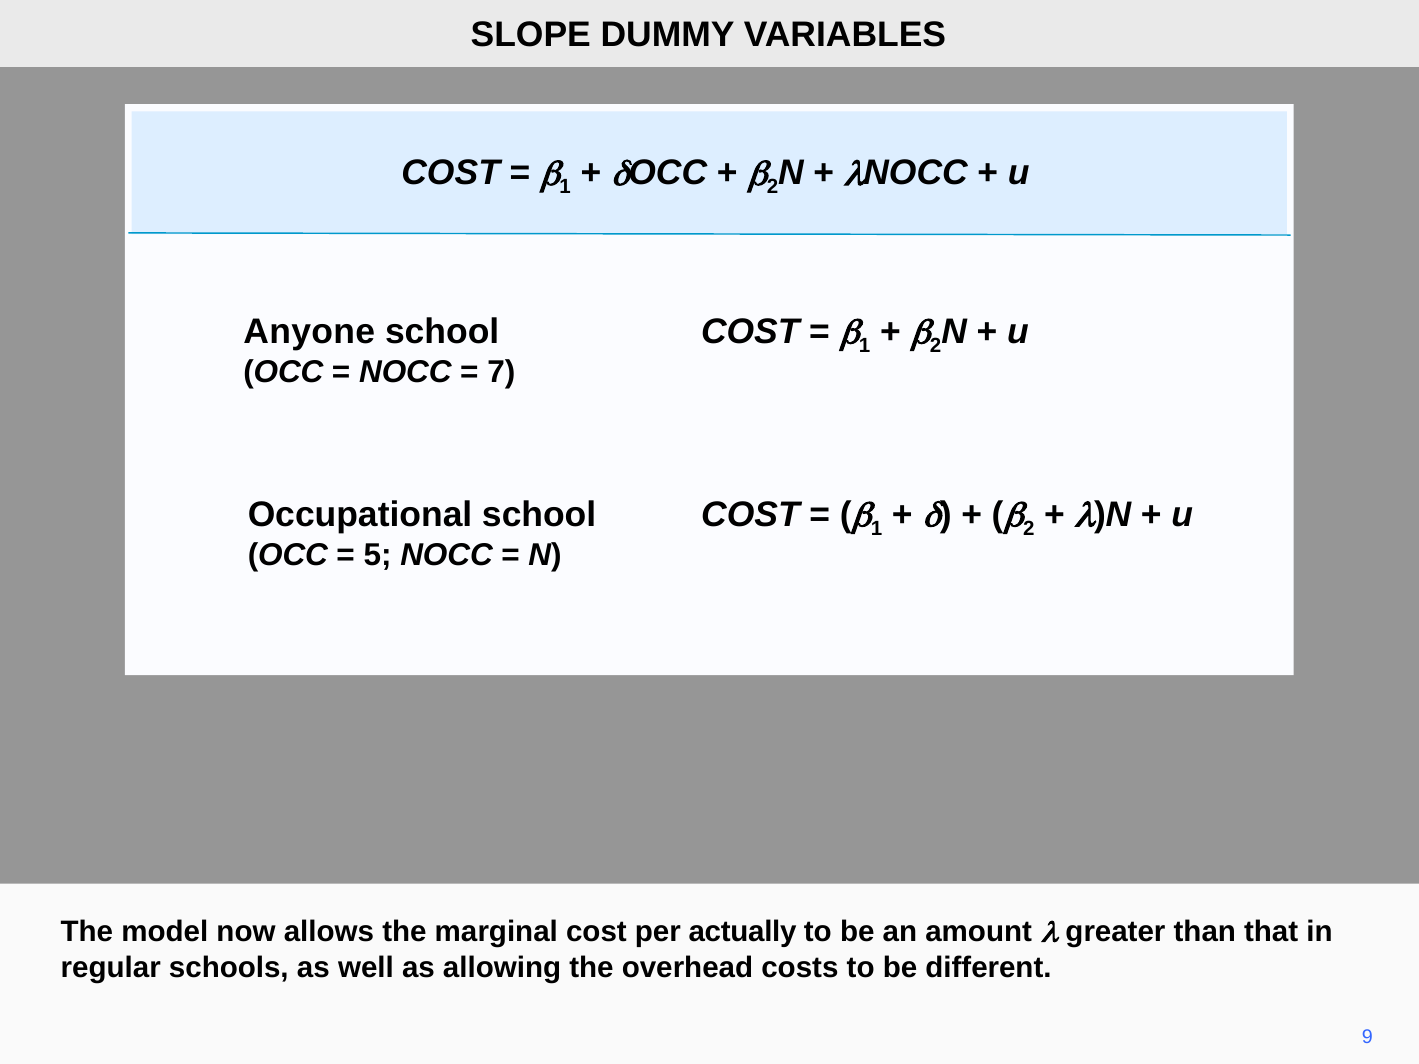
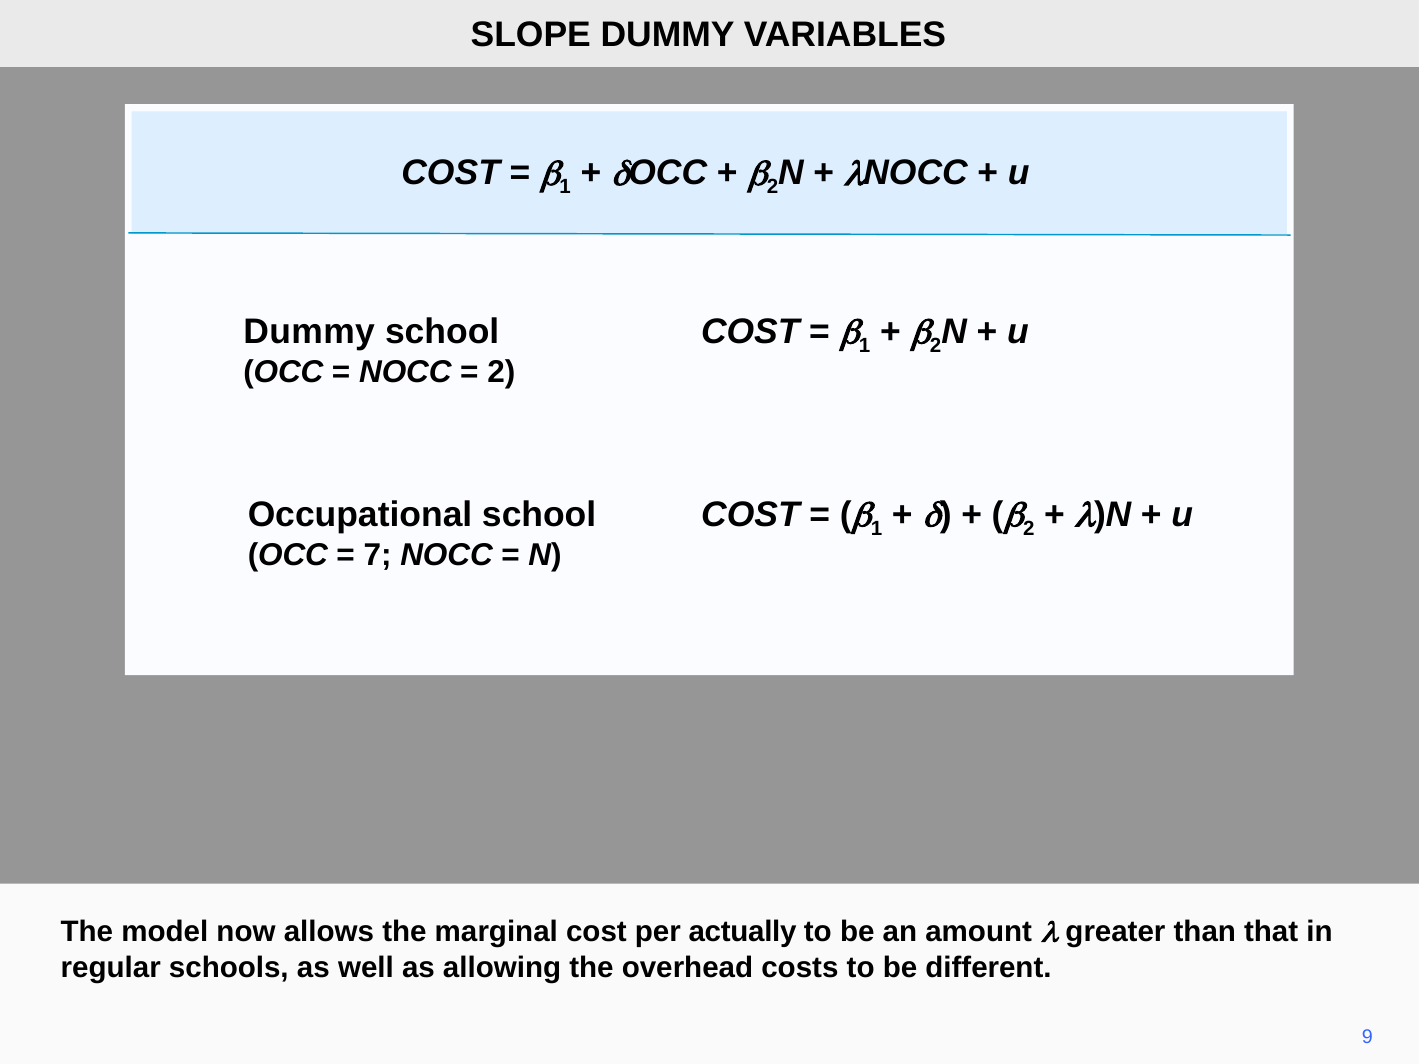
Anyone at (309, 332): Anyone -> Dummy
7 at (501, 372): 7 -> 2
5: 5 -> 7
